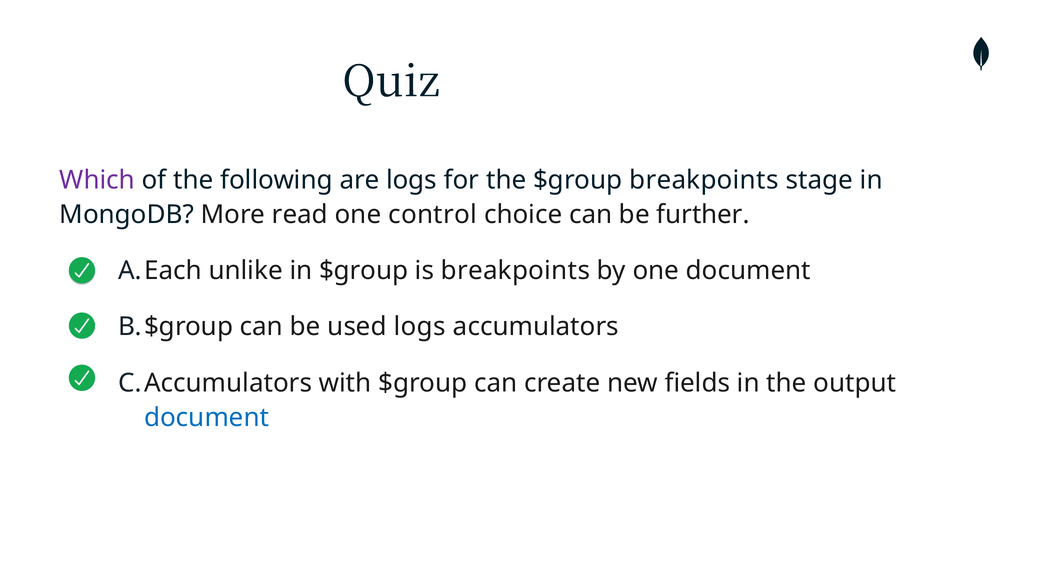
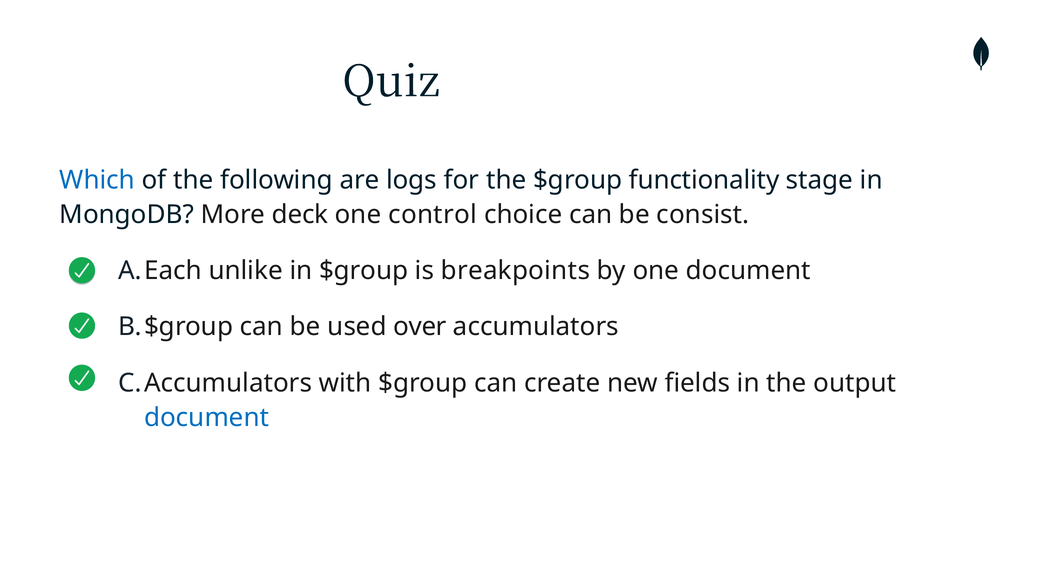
Which colour: purple -> blue
$group breakpoints: breakpoints -> functionality
read: read -> deck
further: further -> consist
used logs: logs -> over
